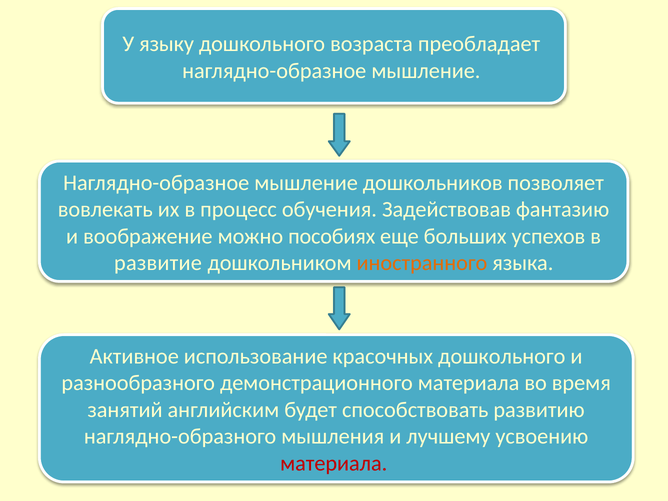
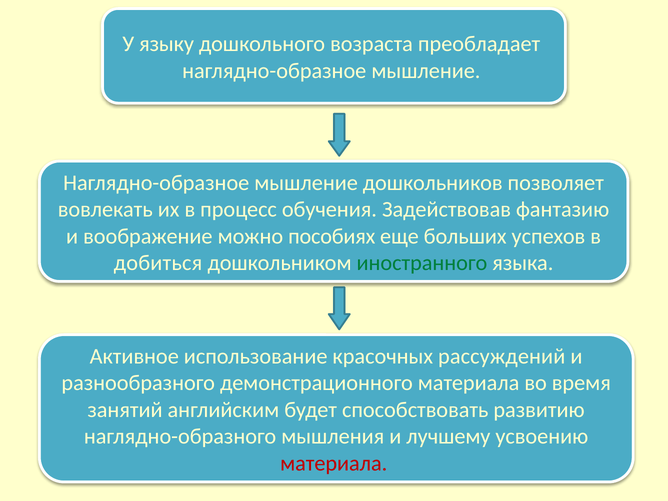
развитие: развитие -> добиться
иностранного colour: orange -> green
красочных дошкольного: дошкольного -> рассуждений
